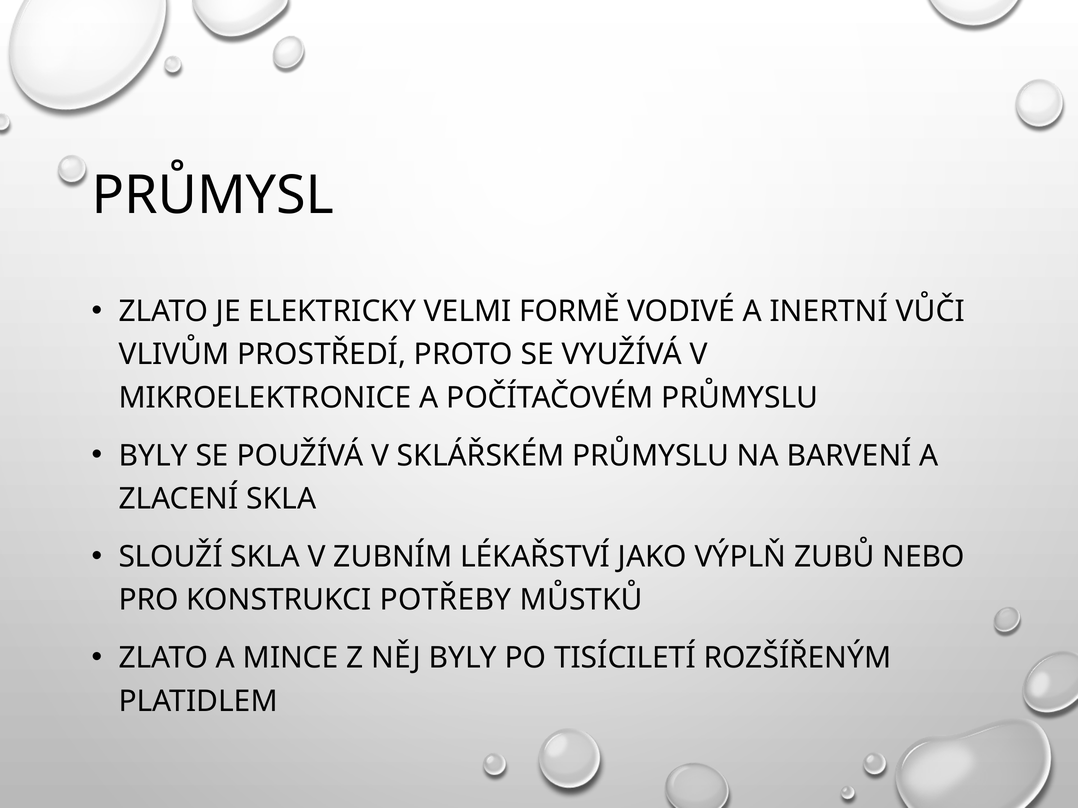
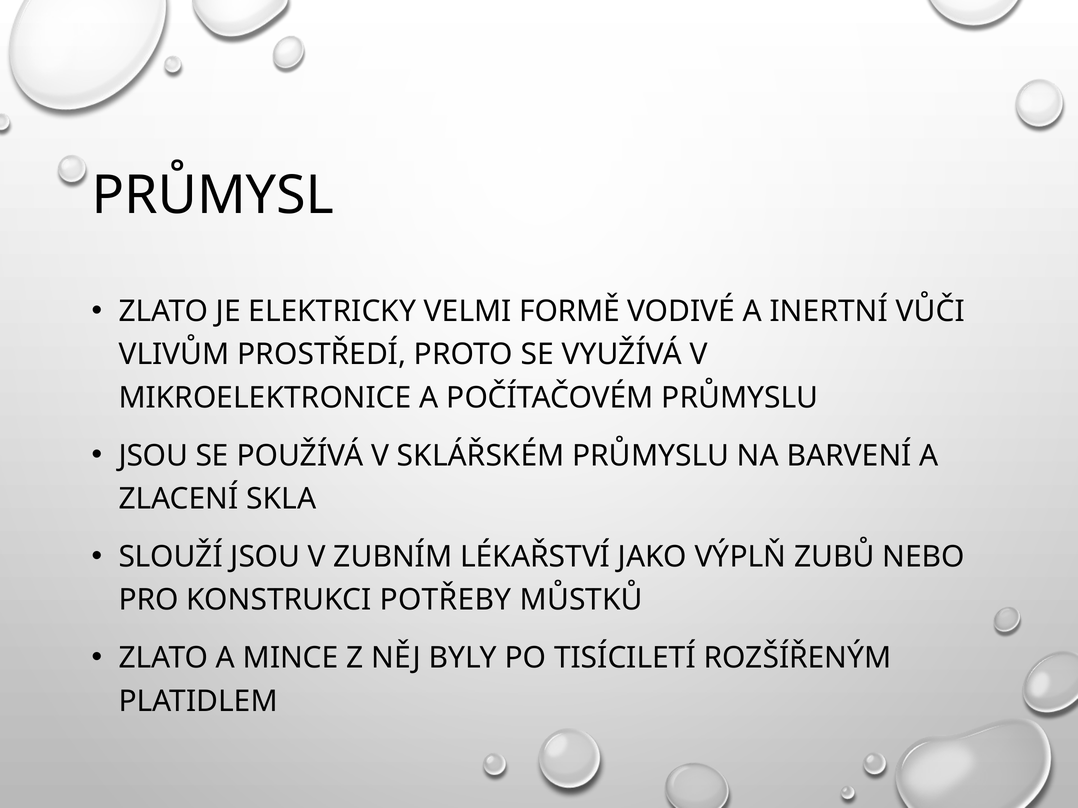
BYLY at (153, 456): BYLY -> JSOU
SLOUŽÍ SKLA: SKLA -> JSOU
